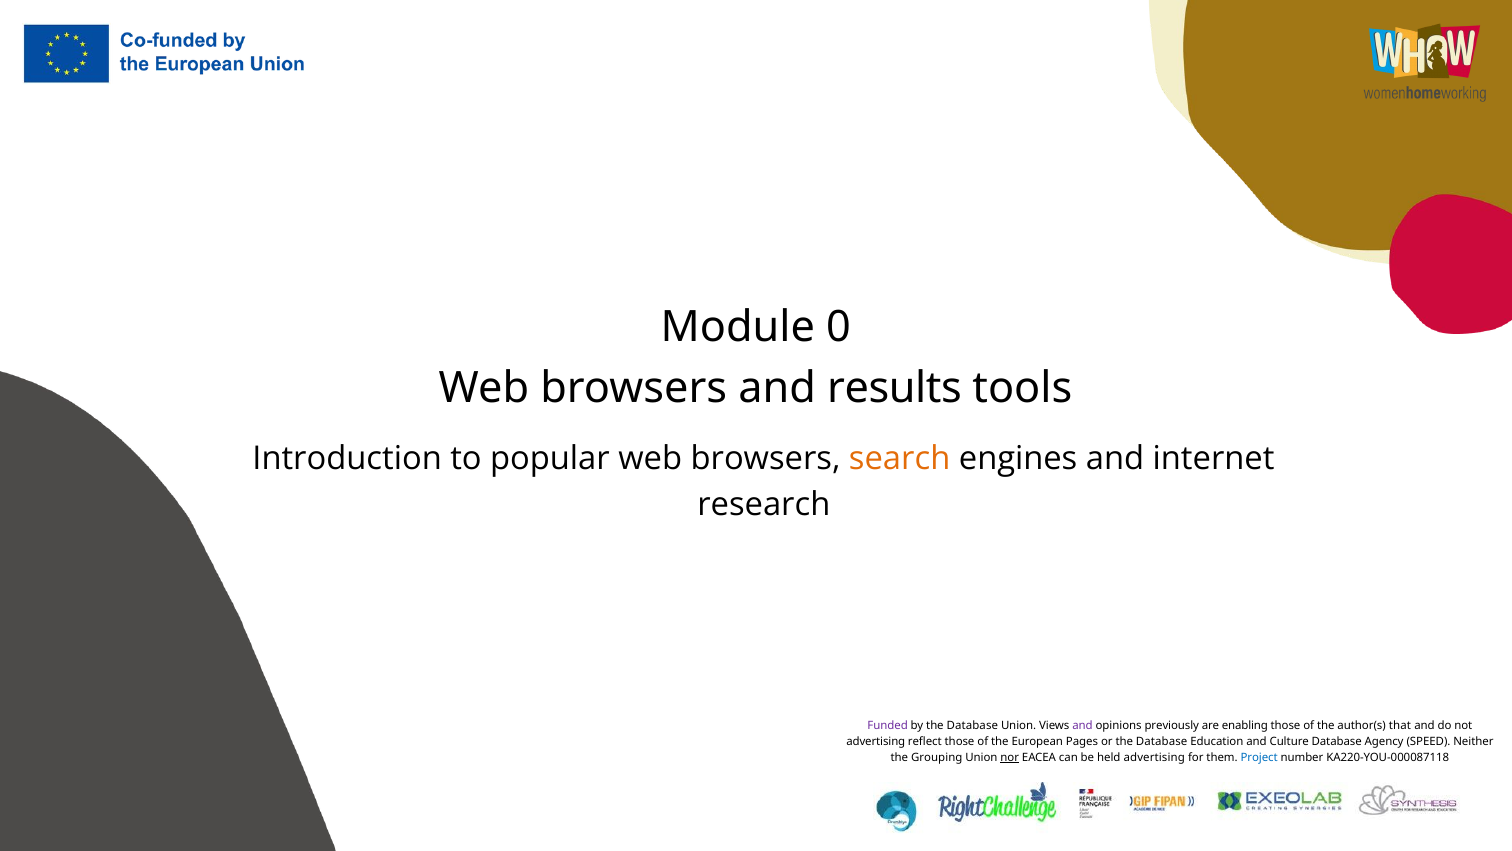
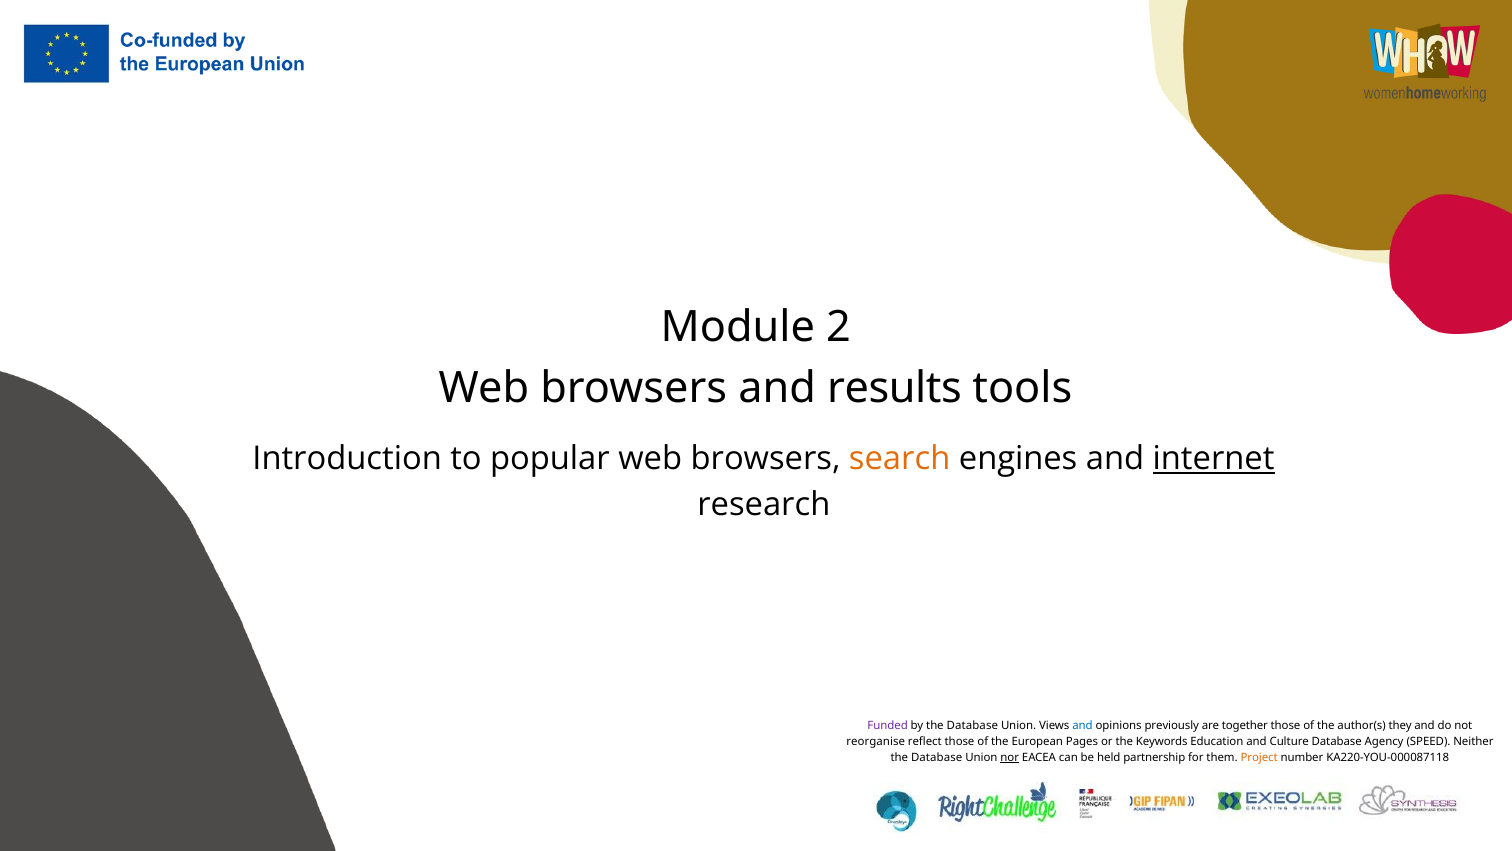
0: 0 -> 2
internet underline: none -> present
and at (1083, 725) colour: purple -> blue
enabling: enabling -> together
that: that -> they
advertising at (876, 741): advertising -> reorganise
or the Database: Database -> Keywords
Grouping at (937, 757): Grouping -> Database
held advertising: advertising -> partnership
Project colour: blue -> orange
